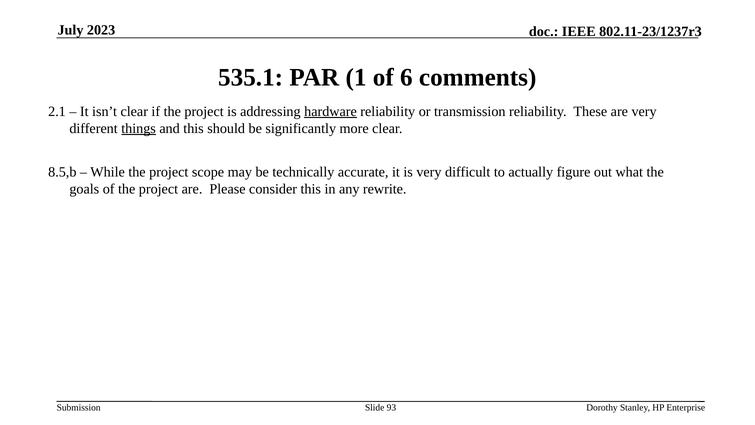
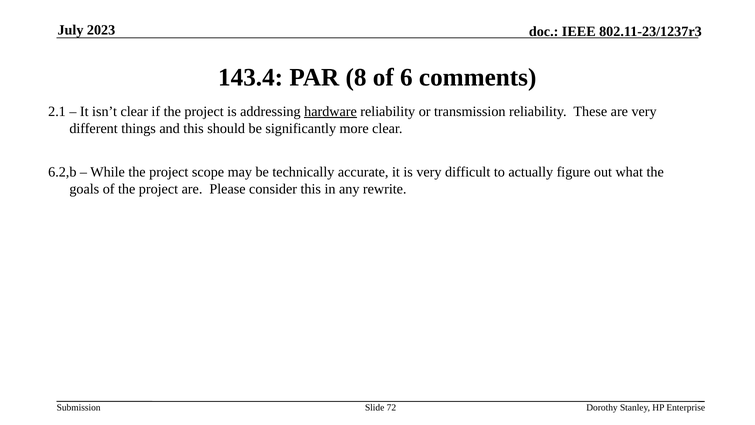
535.1: 535.1 -> 143.4
1: 1 -> 8
things underline: present -> none
8.5,b: 8.5,b -> 6.2,b
93: 93 -> 72
